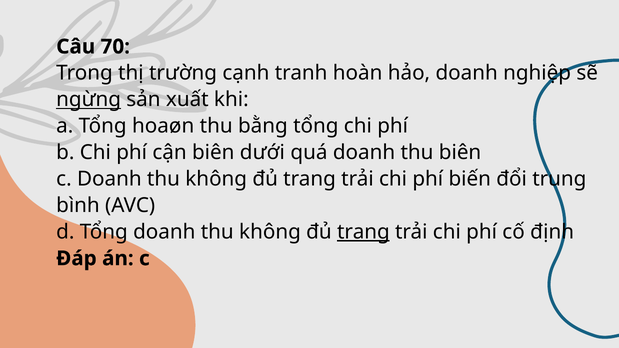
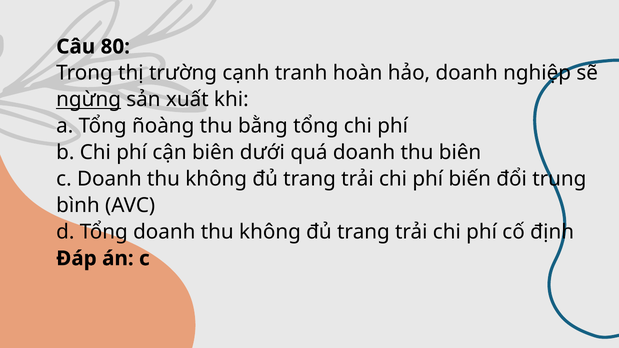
70: 70 -> 80
hoaøn: hoaøn -> ñoàng
trang at (363, 232) underline: present -> none
